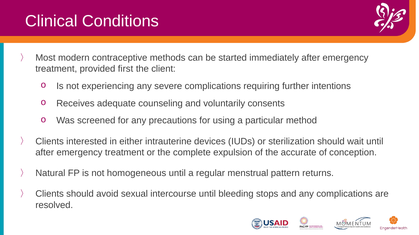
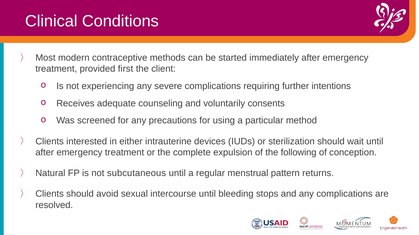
accurate: accurate -> following
homogeneous: homogeneous -> subcutaneous
